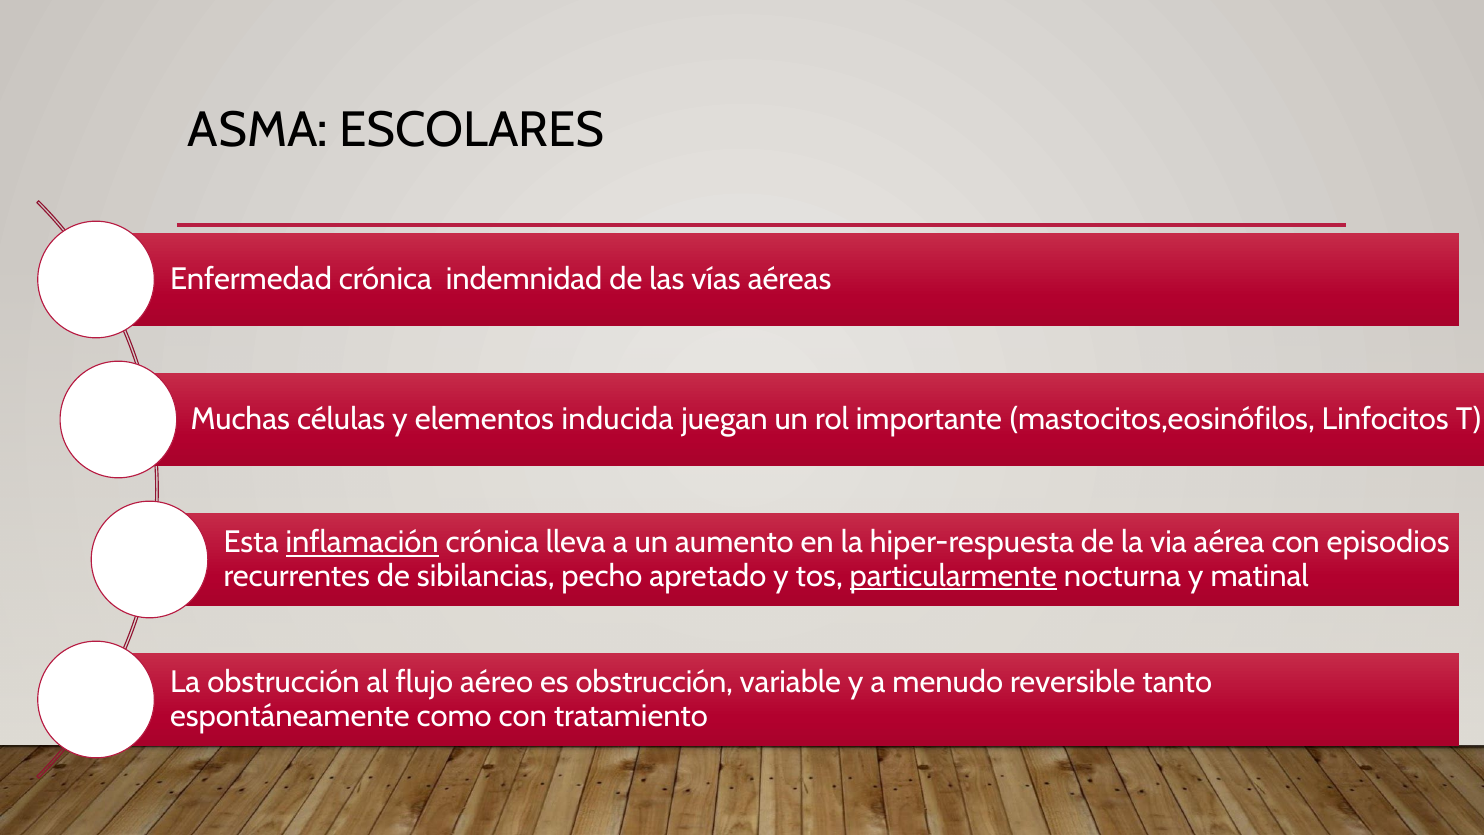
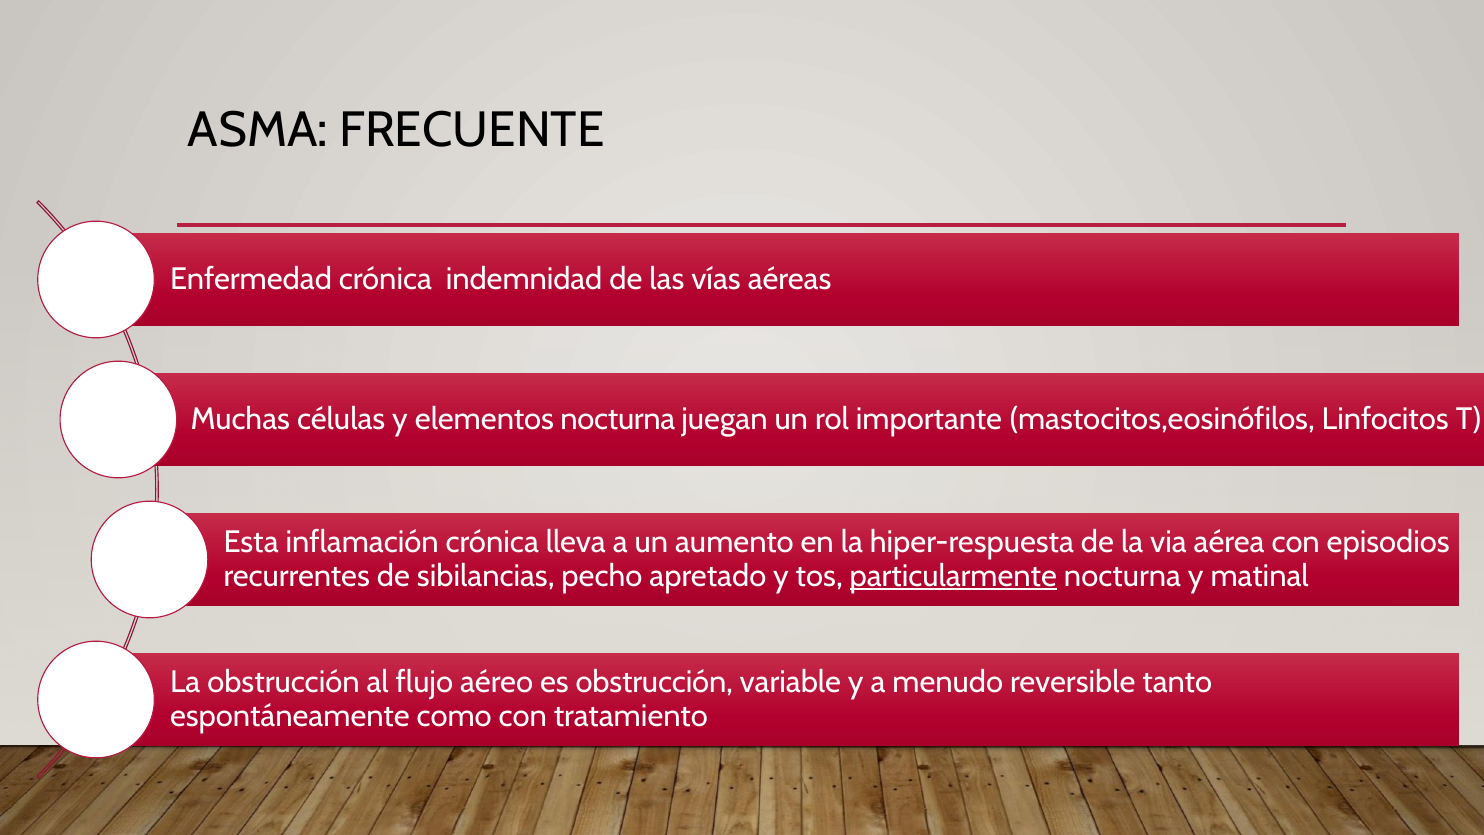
ESCOLARES: ESCOLARES -> FRECUENTE
elementos inducida: inducida -> nocturna
inflamación underline: present -> none
